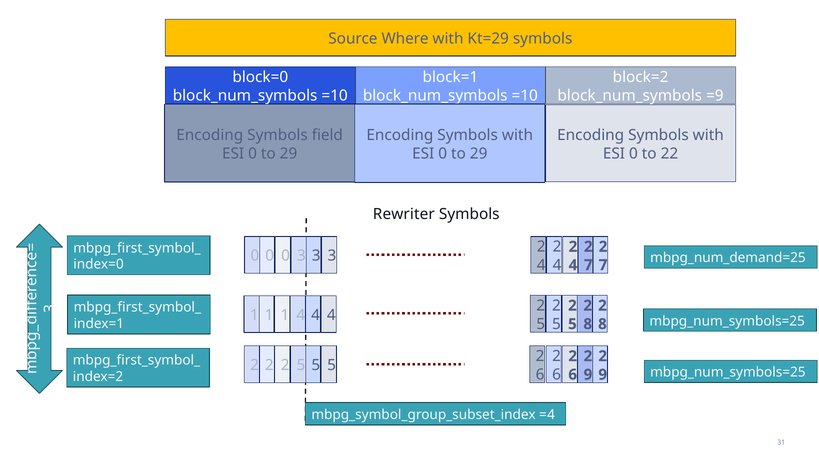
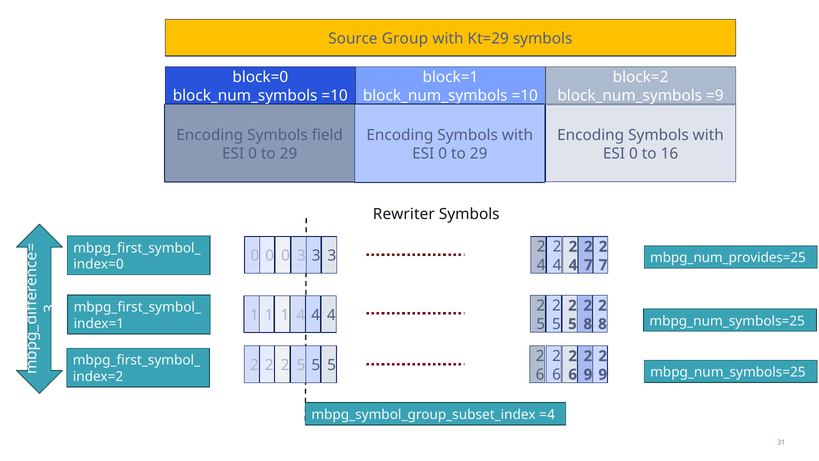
Where: Where -> Group
22: 22 -> 16
mbpg_num_demand=25: mbpg_num_demand=25 -> mbpg_num_provides=25
